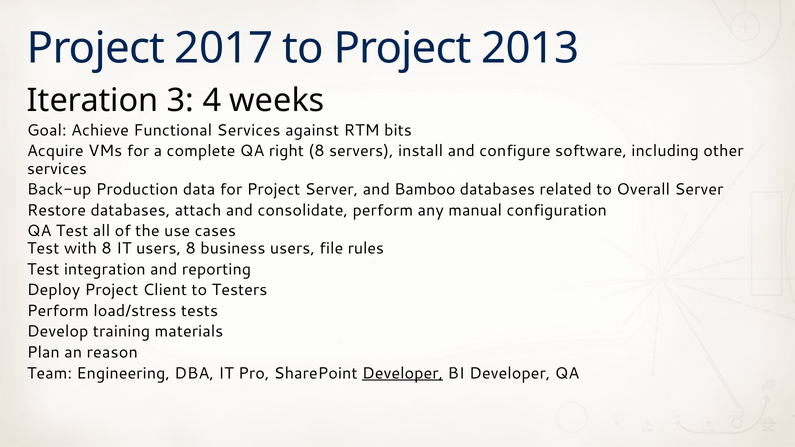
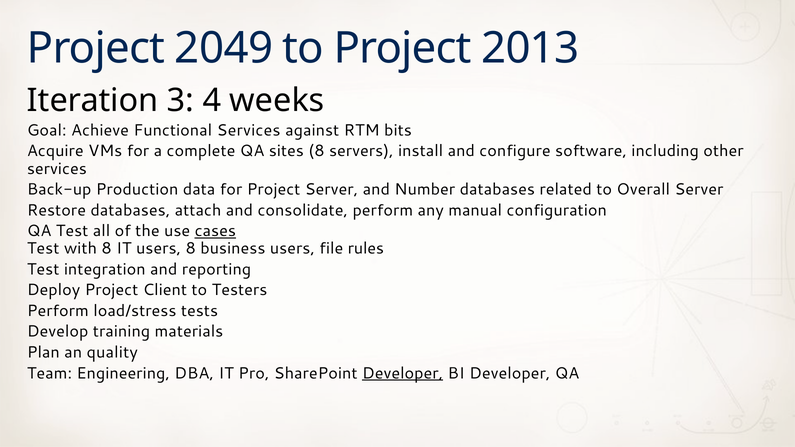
2017: 2017 -> 2049
right: right -> sites
Bamboo: Bamboo -> Number
cases underline: none -> present
reason: reason -> quality
